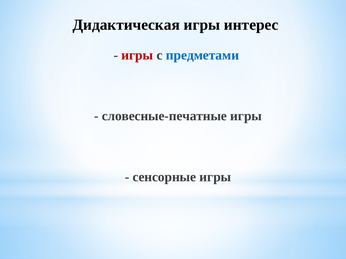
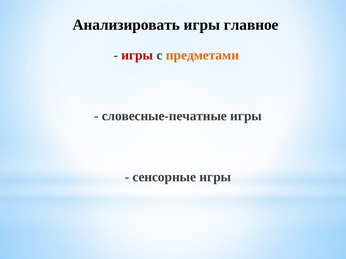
Дидактическая: Дидактическая -> Анализировать
интерес: интерес -> главное
предметами colour: blue -> orange
